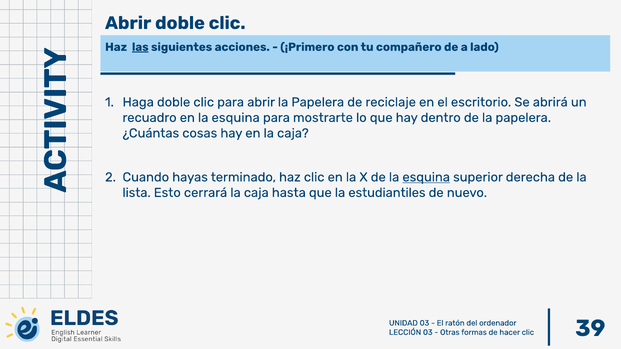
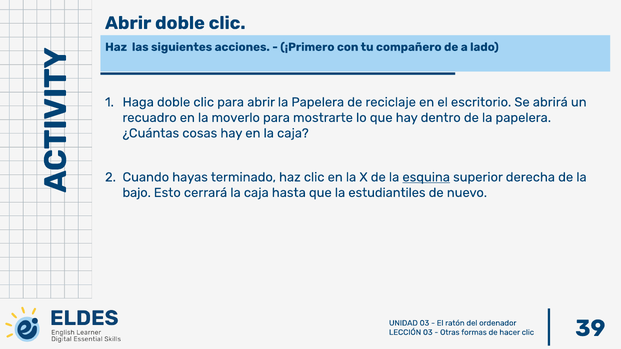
las underline: present -> none
en la esquina: esquina -> moverlo
lista: lista -> bajo
